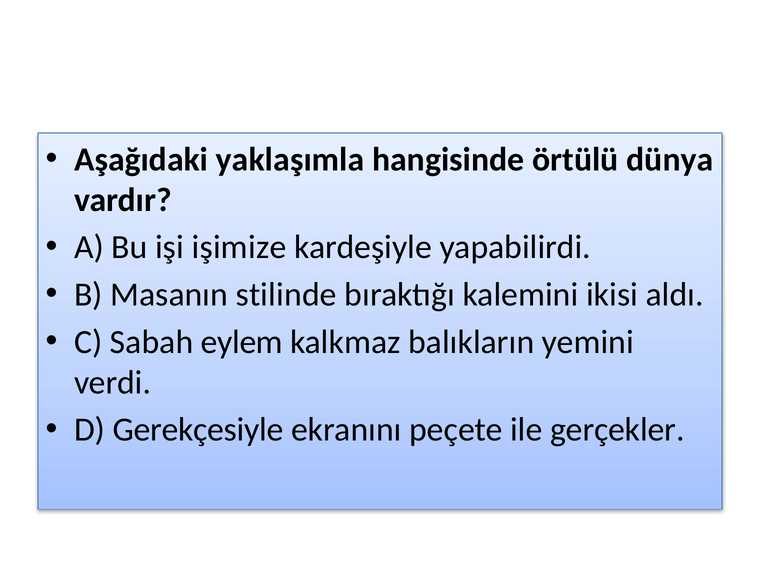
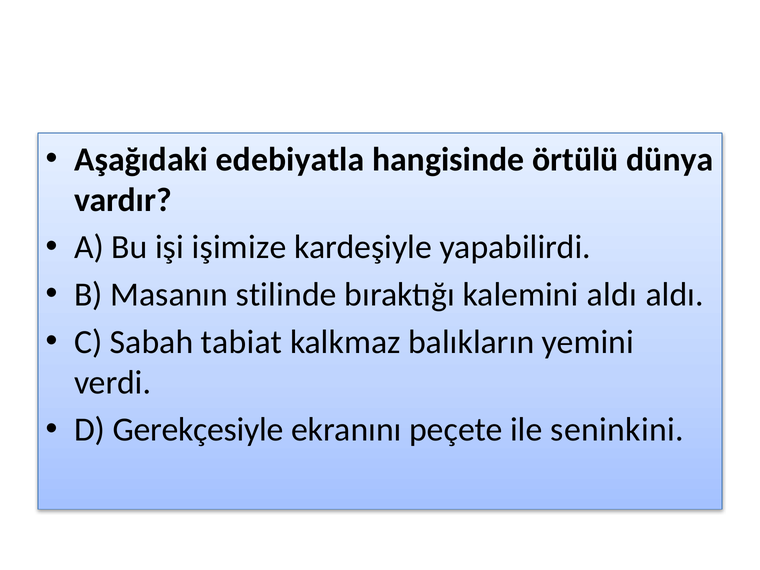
yaklaşımla: yaklaşımla -> edebiyatla
kalemini ikisi: ikisi -> aldı
eylem: eylem -> tabiat
gerçekler: gerçekler -> seninkini
